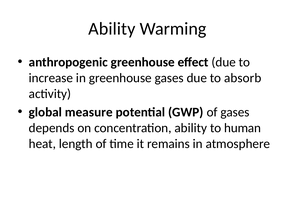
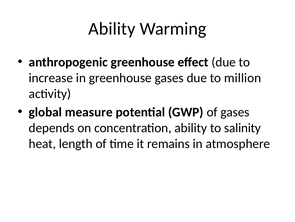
absorb: absorb -> million
human: human -> salinity
